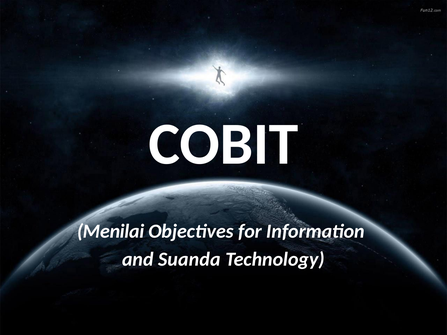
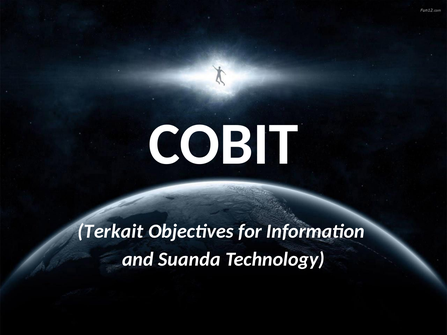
Menilai: Menilai -> Terkait
